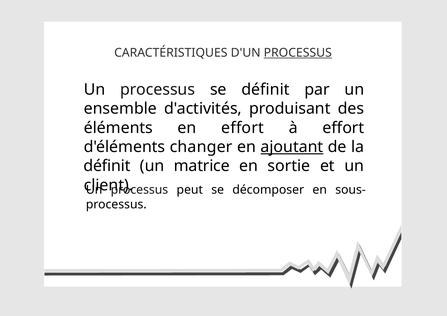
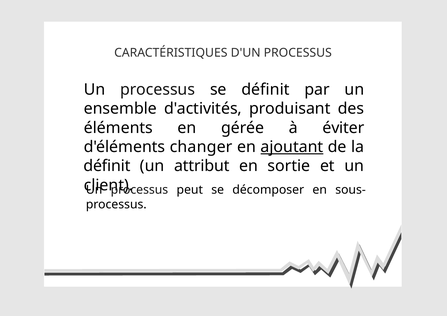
PROCESSUS at (298, 53) underline: present -> none
en effort: effort -> gérée
à effort: effort -> éviter
matrice: matrice -> attribut
